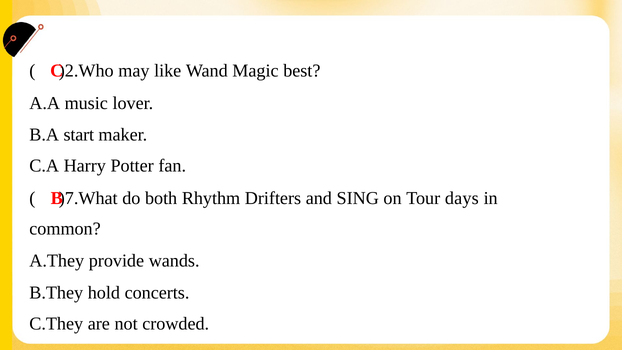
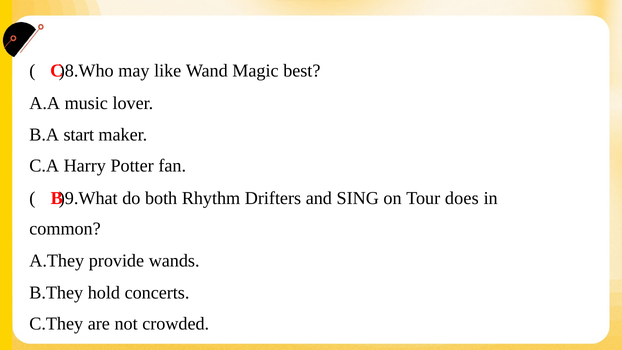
)2.Who: )2.Who -> )8.Who
)7.What: )7.What -> )9.What
days: days -> does
